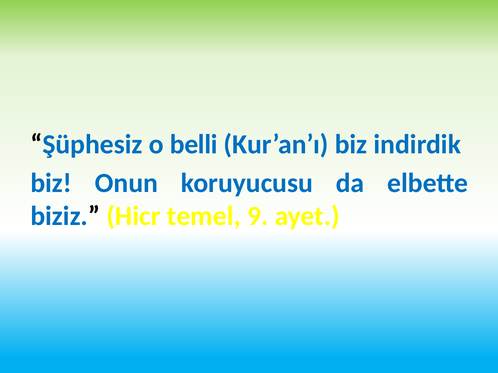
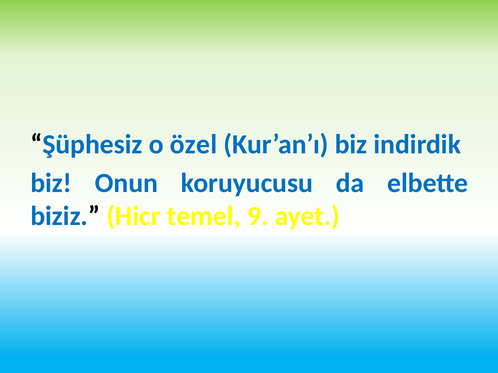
belli: belli -> özel
